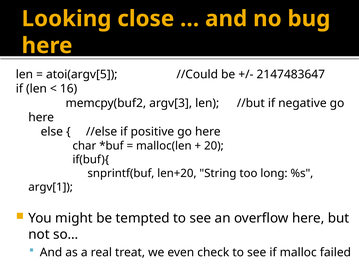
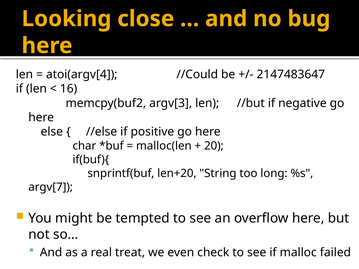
atoi(argv[5: atoi(argv[5 -> atoi(argv[4
argv[1: argv[1 -> argv[7
